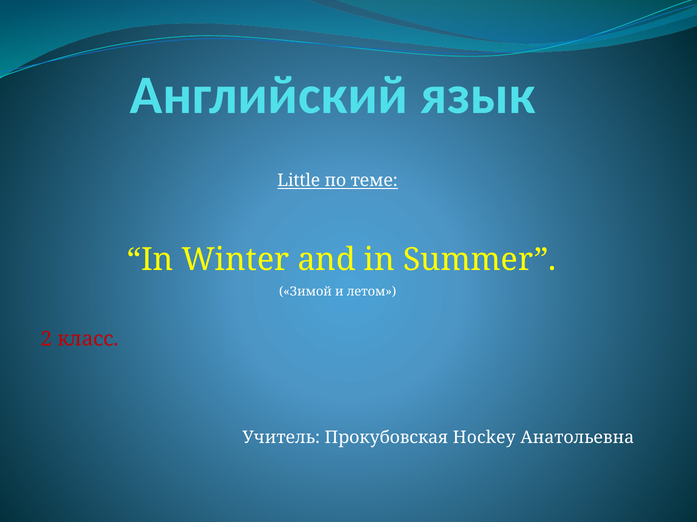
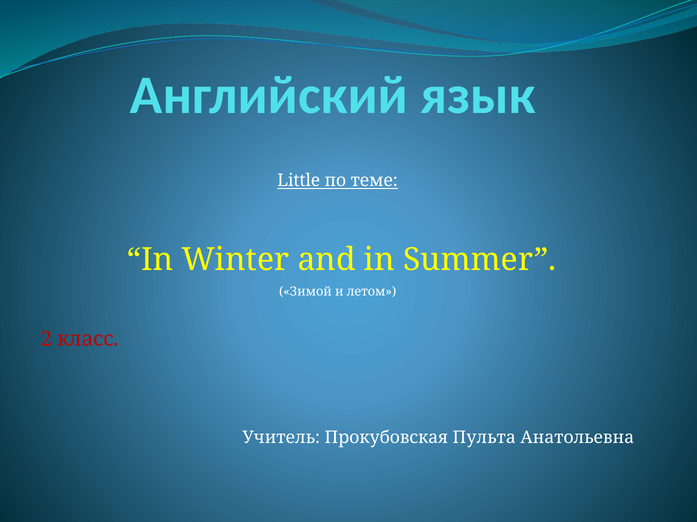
Hockey: Hockey -> Пульта
